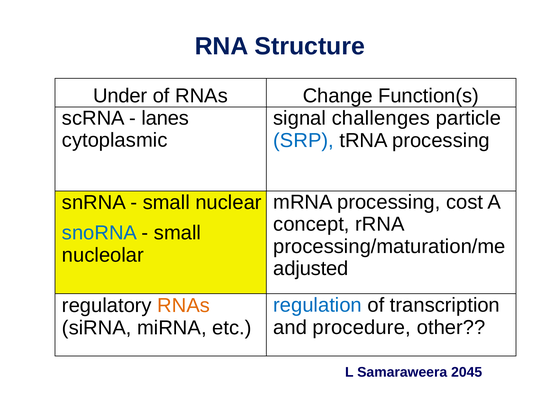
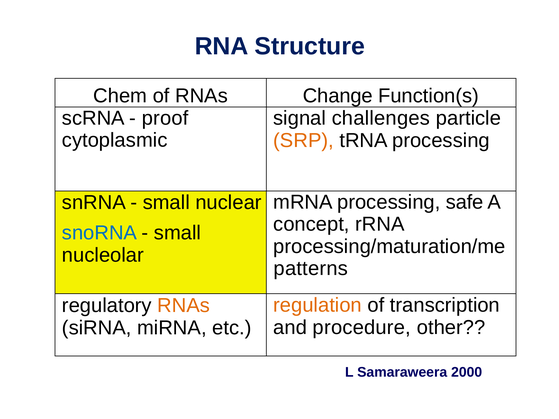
Under: Under -> Chem
lanes: lanes -> proof
SRP colour: blue -> orange
cost: cost -> safe
adjusted: adjusted -> patterns
regulation colour: blue -> orange
2045: 2045 -> 2000
